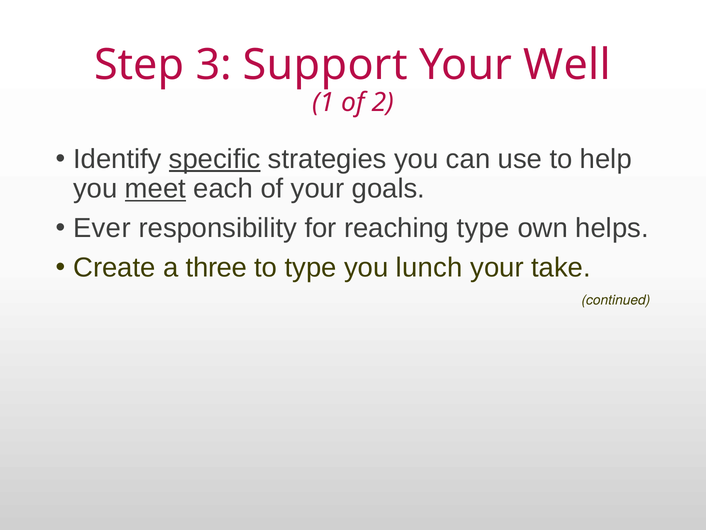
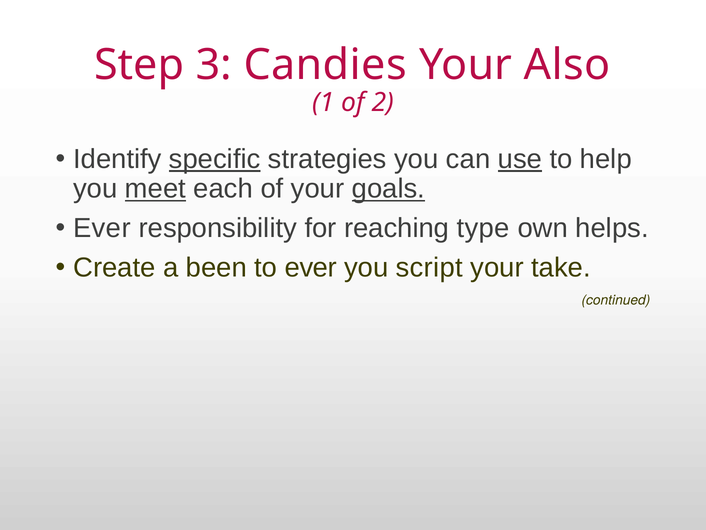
Support: Support -> Candies
Well: Well -> Also
use underline: none -> present
goals underline: none -> present
three: three -> been
to type: type -> ever
lunch: lunch -> script
